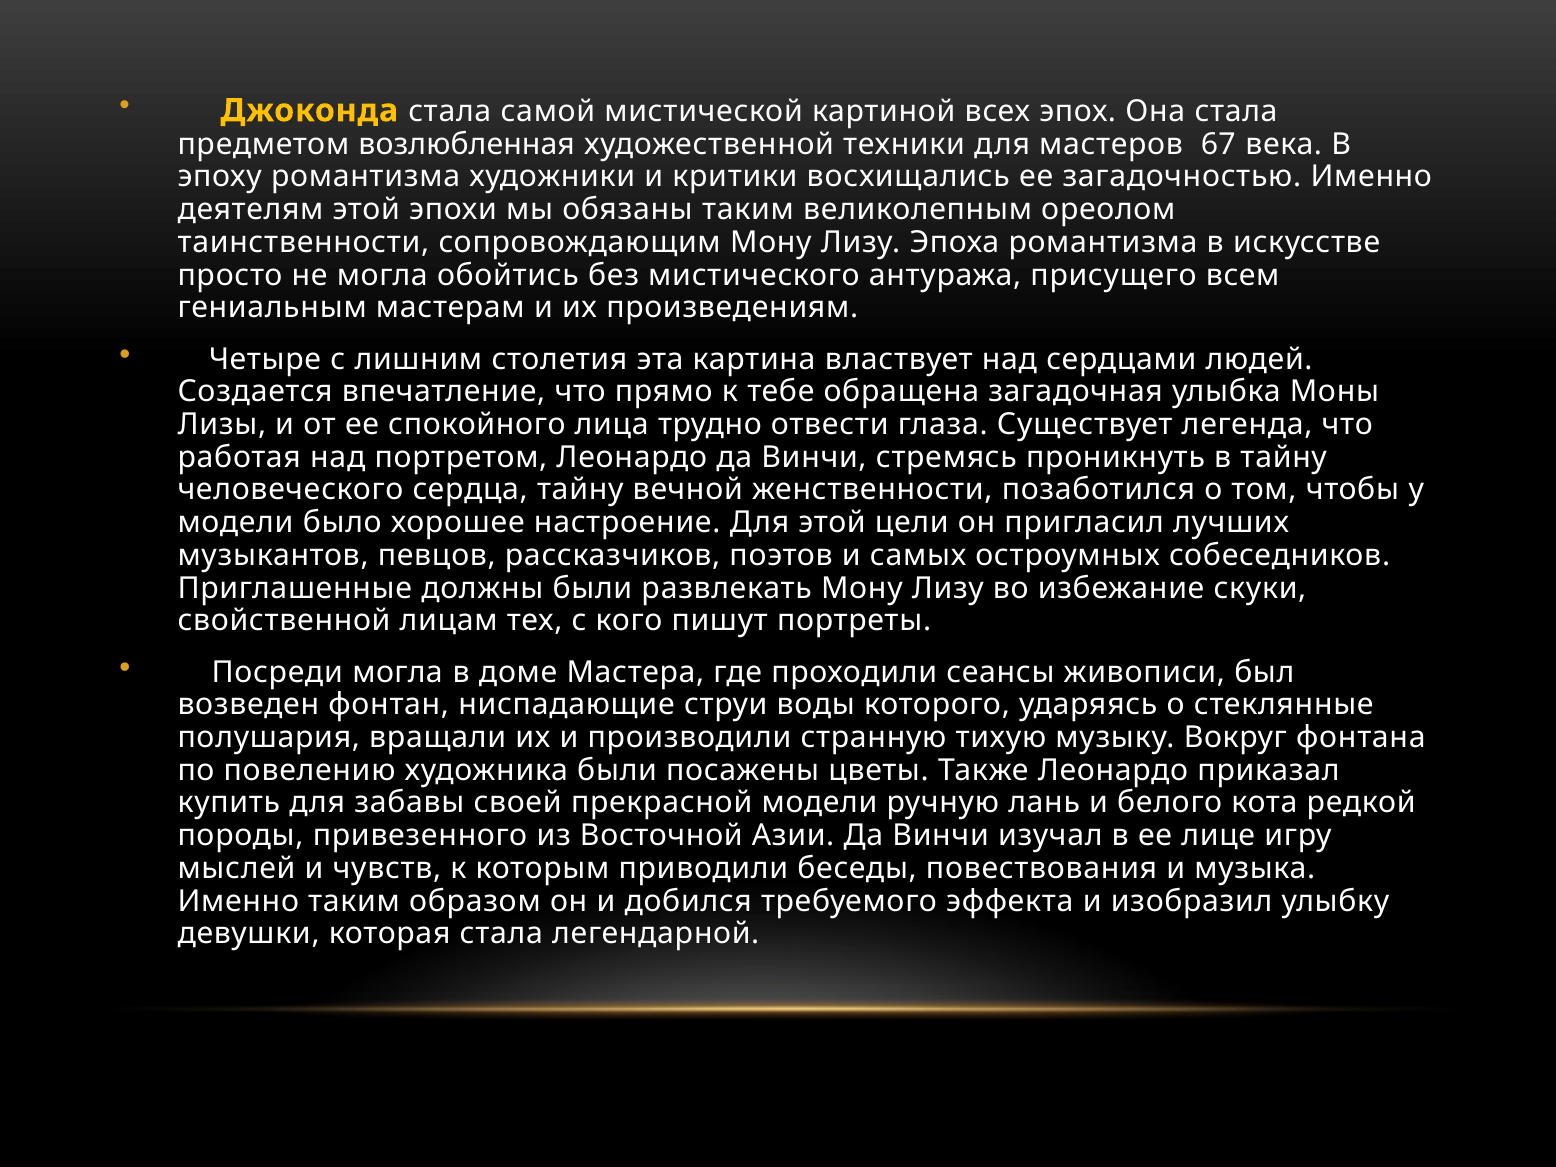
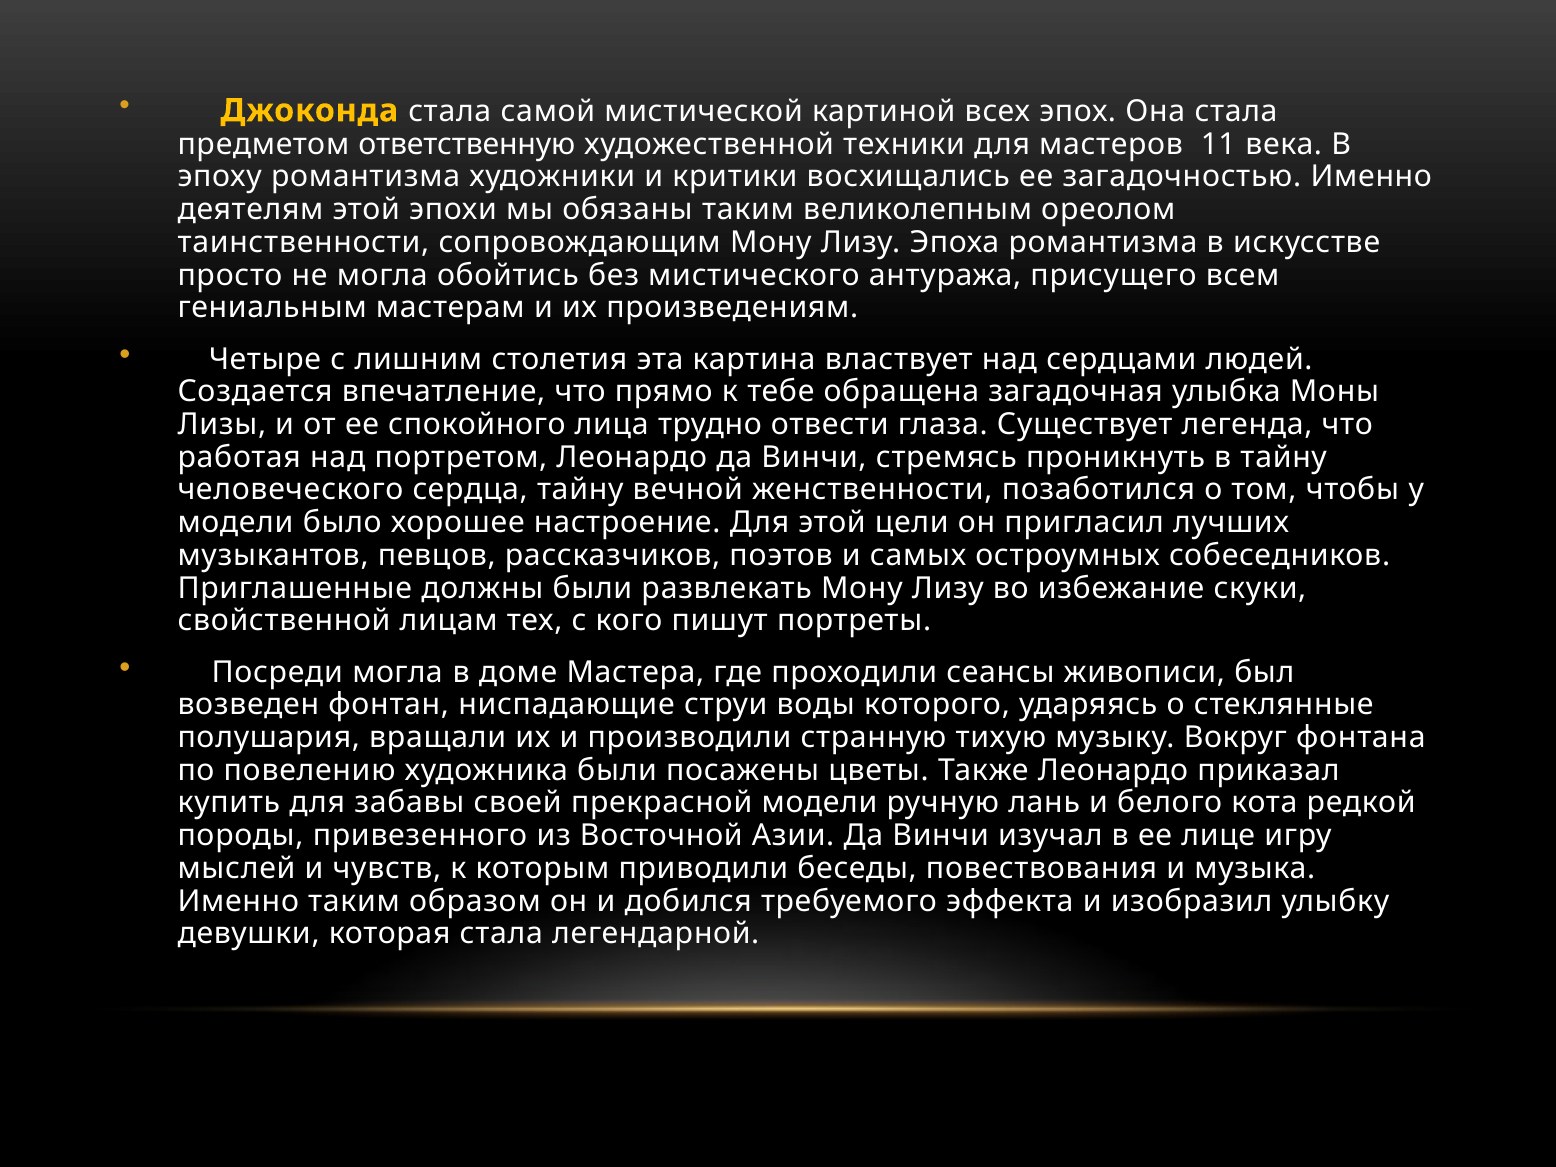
возлюбленная: возлюбленная -> ответственную
67: 67 -> 11
